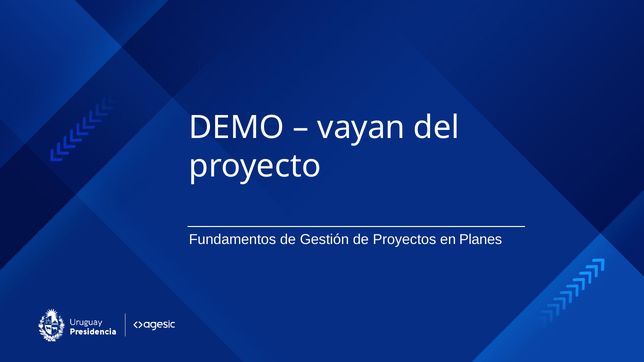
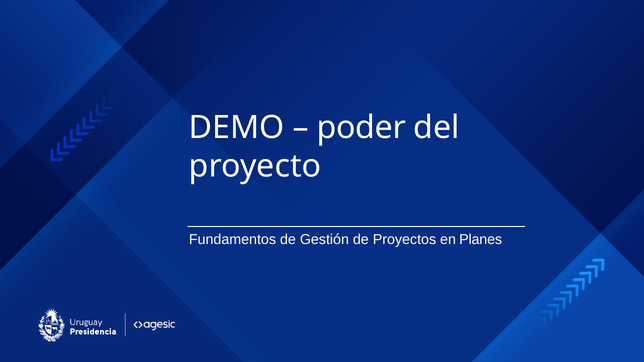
vayan: vayan -> poder
